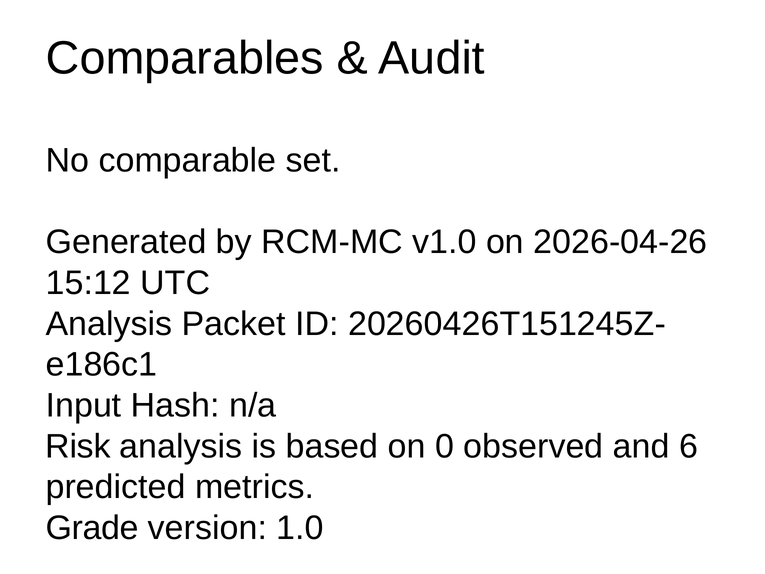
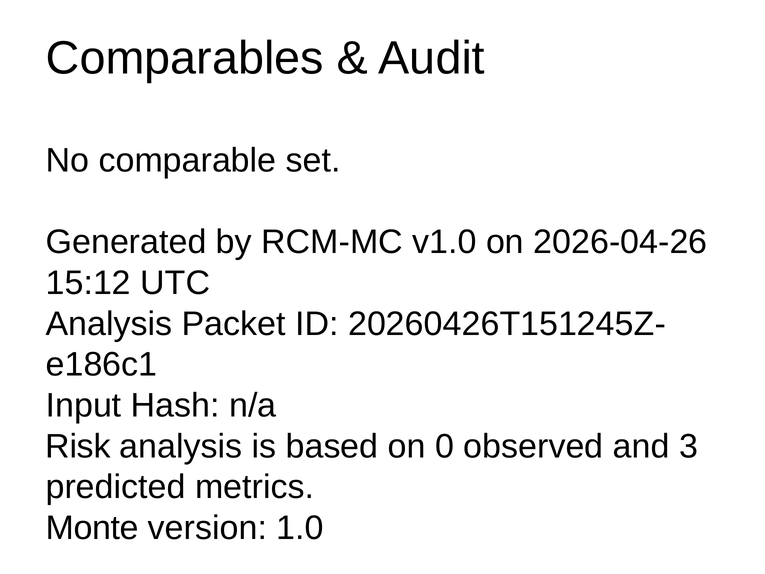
6: 6 -> 3
Grade: Grade -> Monte
